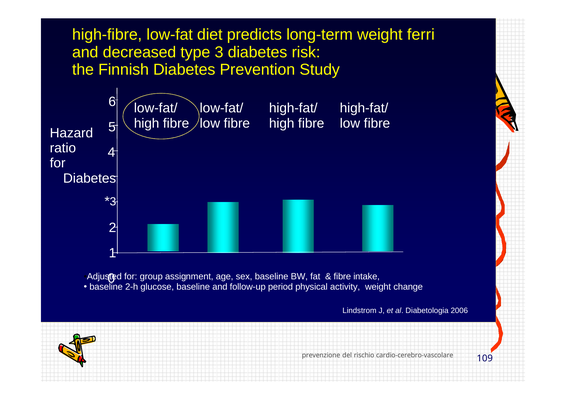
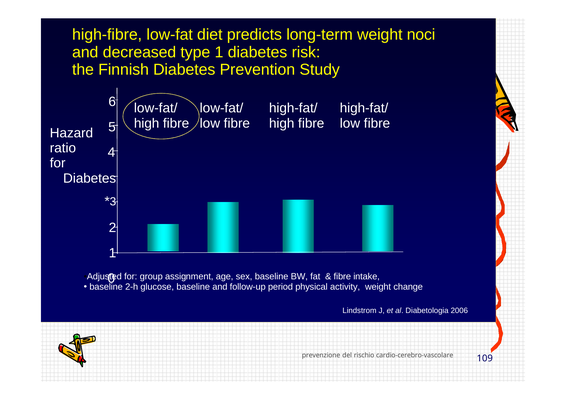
ferri: ferri -> noci
type 3: 3 -> 1
